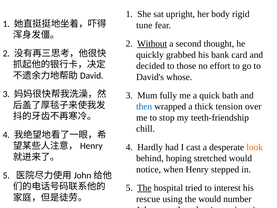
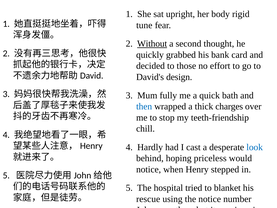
whose: whose -> design
tension: tension -> charges
look colour: orange -> blue
stretched: stretched -> priceless
The at (144, 188) underline: present -> none
interest: interest -> blanket
the would: would -> notice
